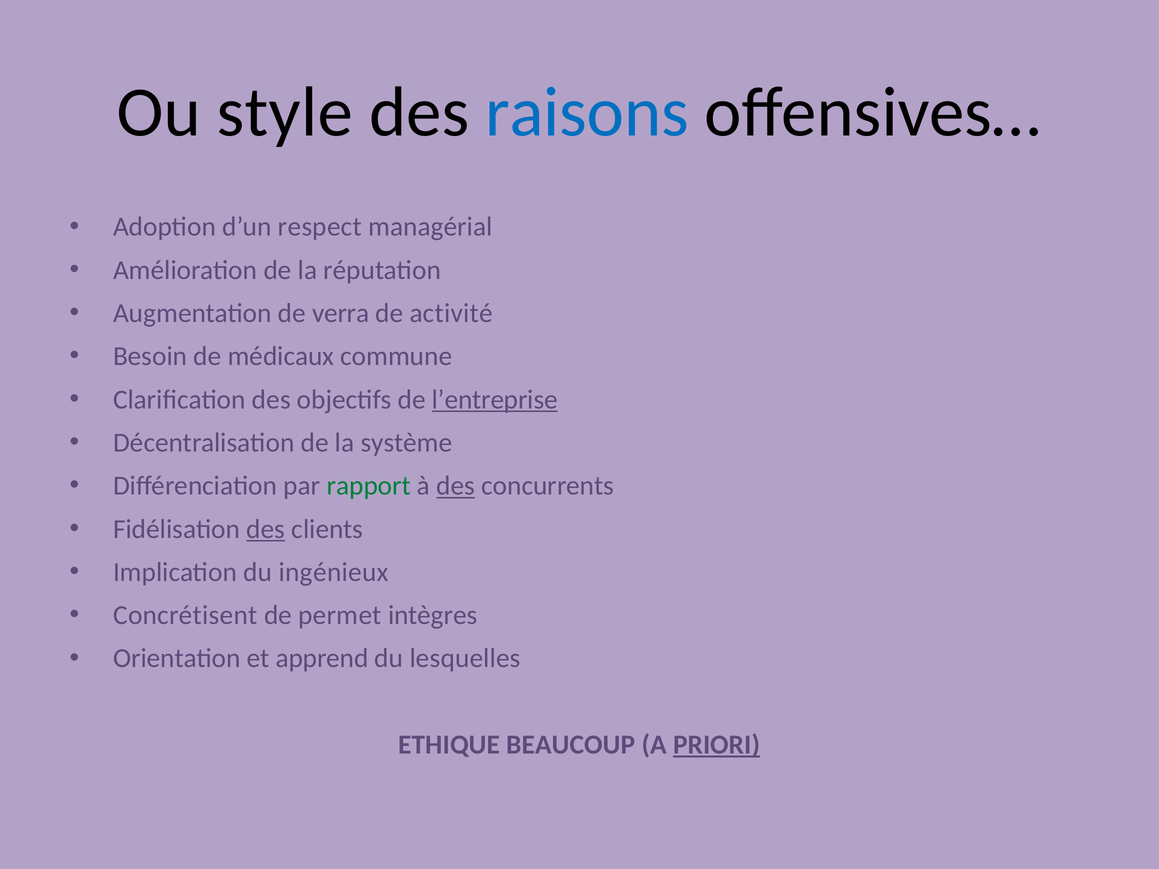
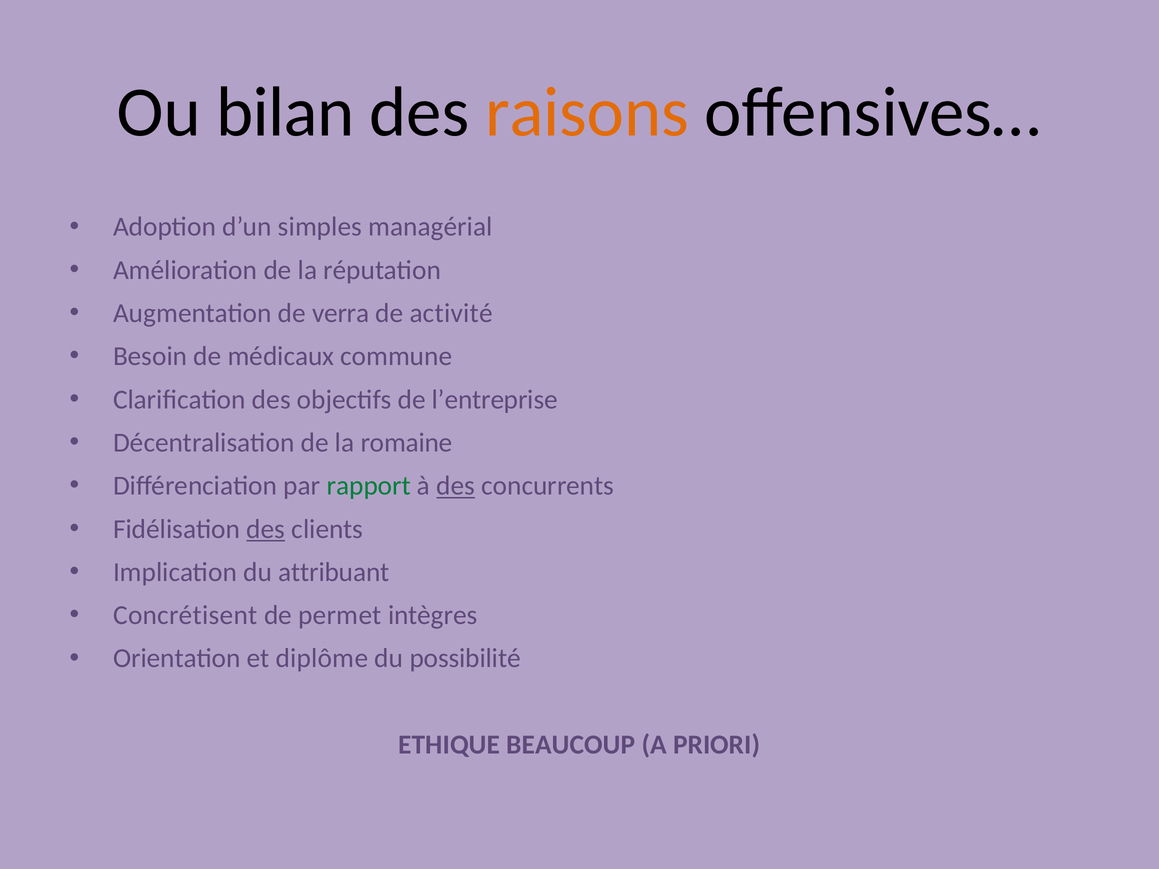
style: style -> bilan
raisons colour: blue -> orange
respect: respect -> simples
l’entreprise underline: present -> none
système: système -> romaine
ingénieux: ingénieux -> attribuant
apprend: apprend -> diplôme
lesquelles: lesquelles -> possibilité
PRIORI underline: present -> none
